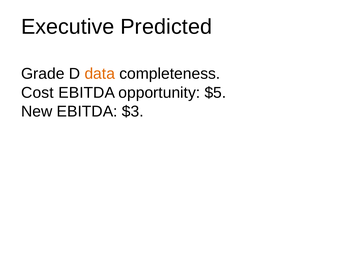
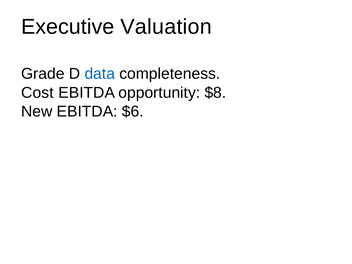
Predicted: Predicted -> Valuation
data colour: orange -> blue
$5: $5 -> $8
$3: $3 -> $6
